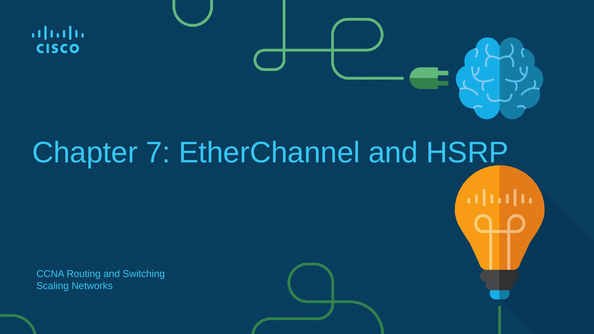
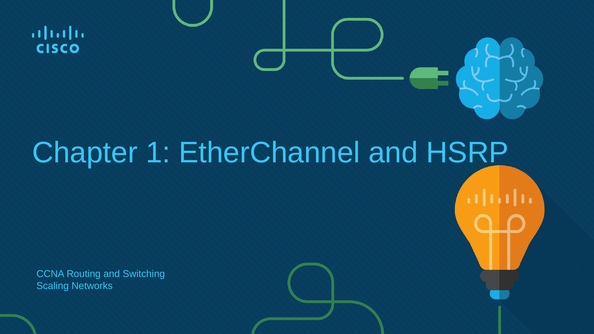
7: 7 -> 1
